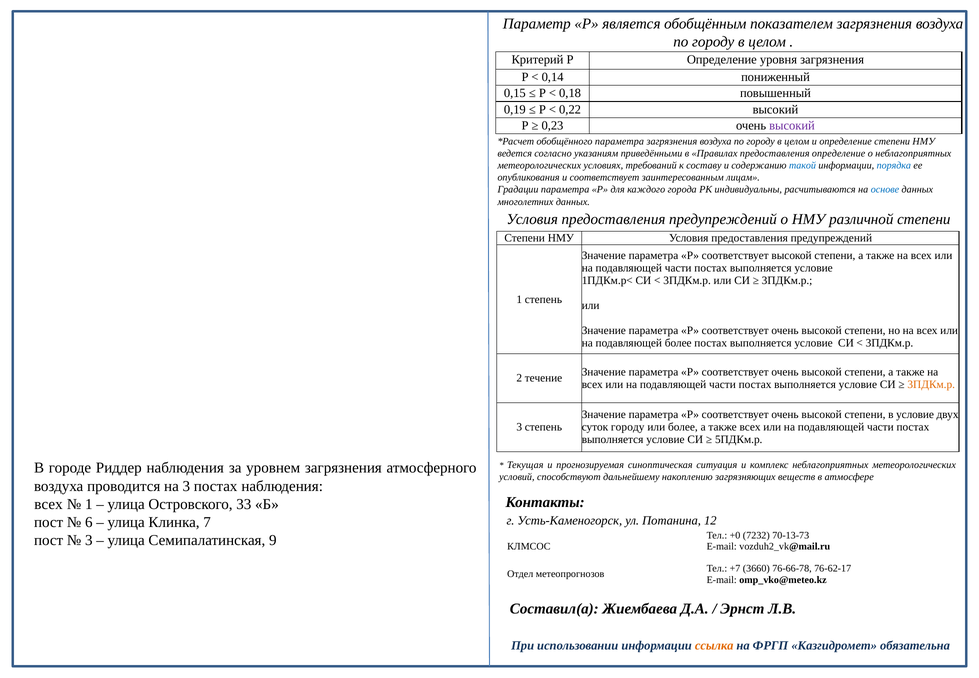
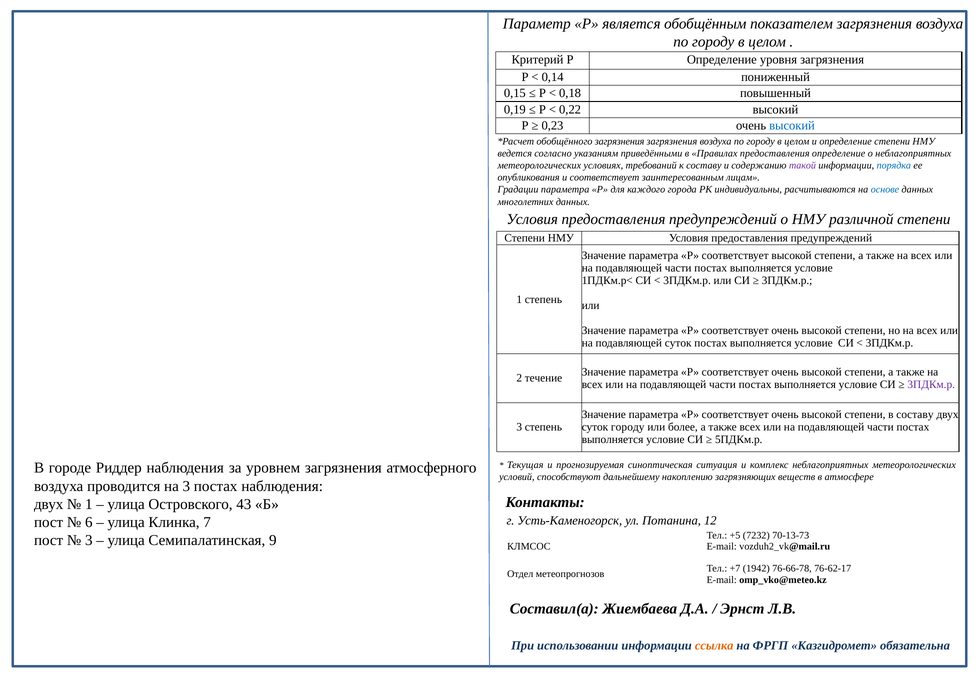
высокий at (792, 126) colour: purple -> blue
обобщённого параметра: параметра -> загрязнения
такой colour: blue -> purple
подавляющей более: более -> суток
3ПДКм.р at (931, 384) colour: orange -> purple
в условие: условие -> составу
всех at (49, 504): всех -> двух
33: 33 -> 43
+0: +0 -> +5
3660: 3660 -> 1942
